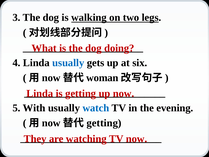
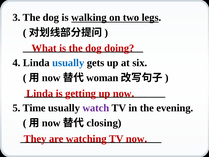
With: With -> Time
watch colour: blue -> purple
getting at (104, 123): getting -> closing
